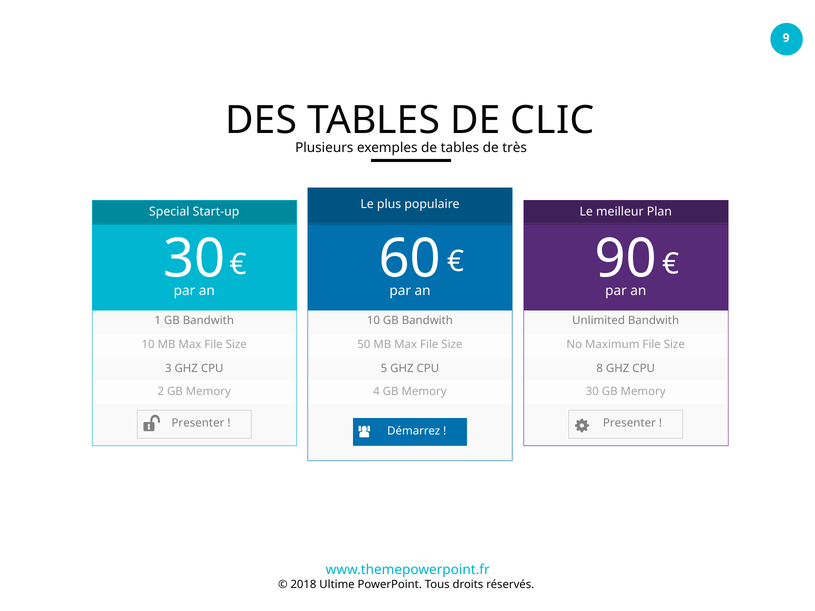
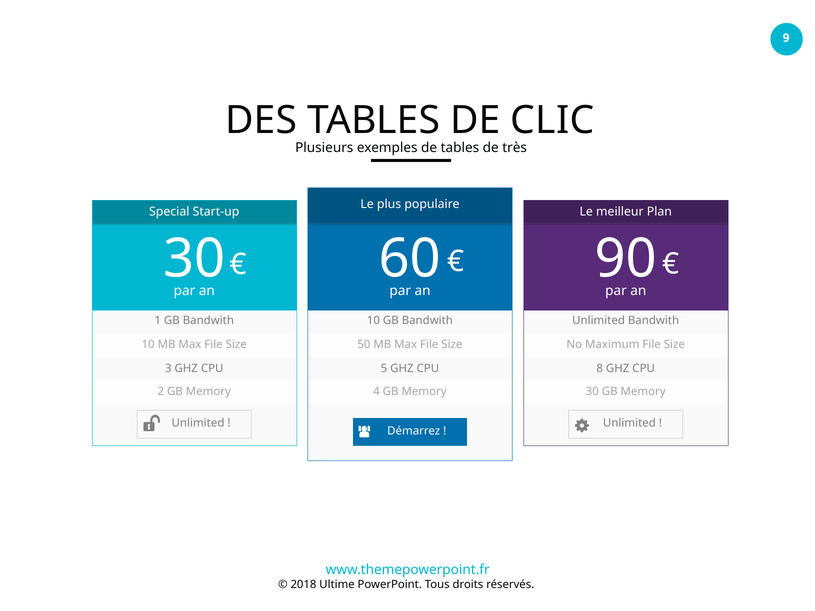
Presenter at (198, 423): Presenter -> Unlimited
Presenter at (629, 423): Presenter -> Unlimited
